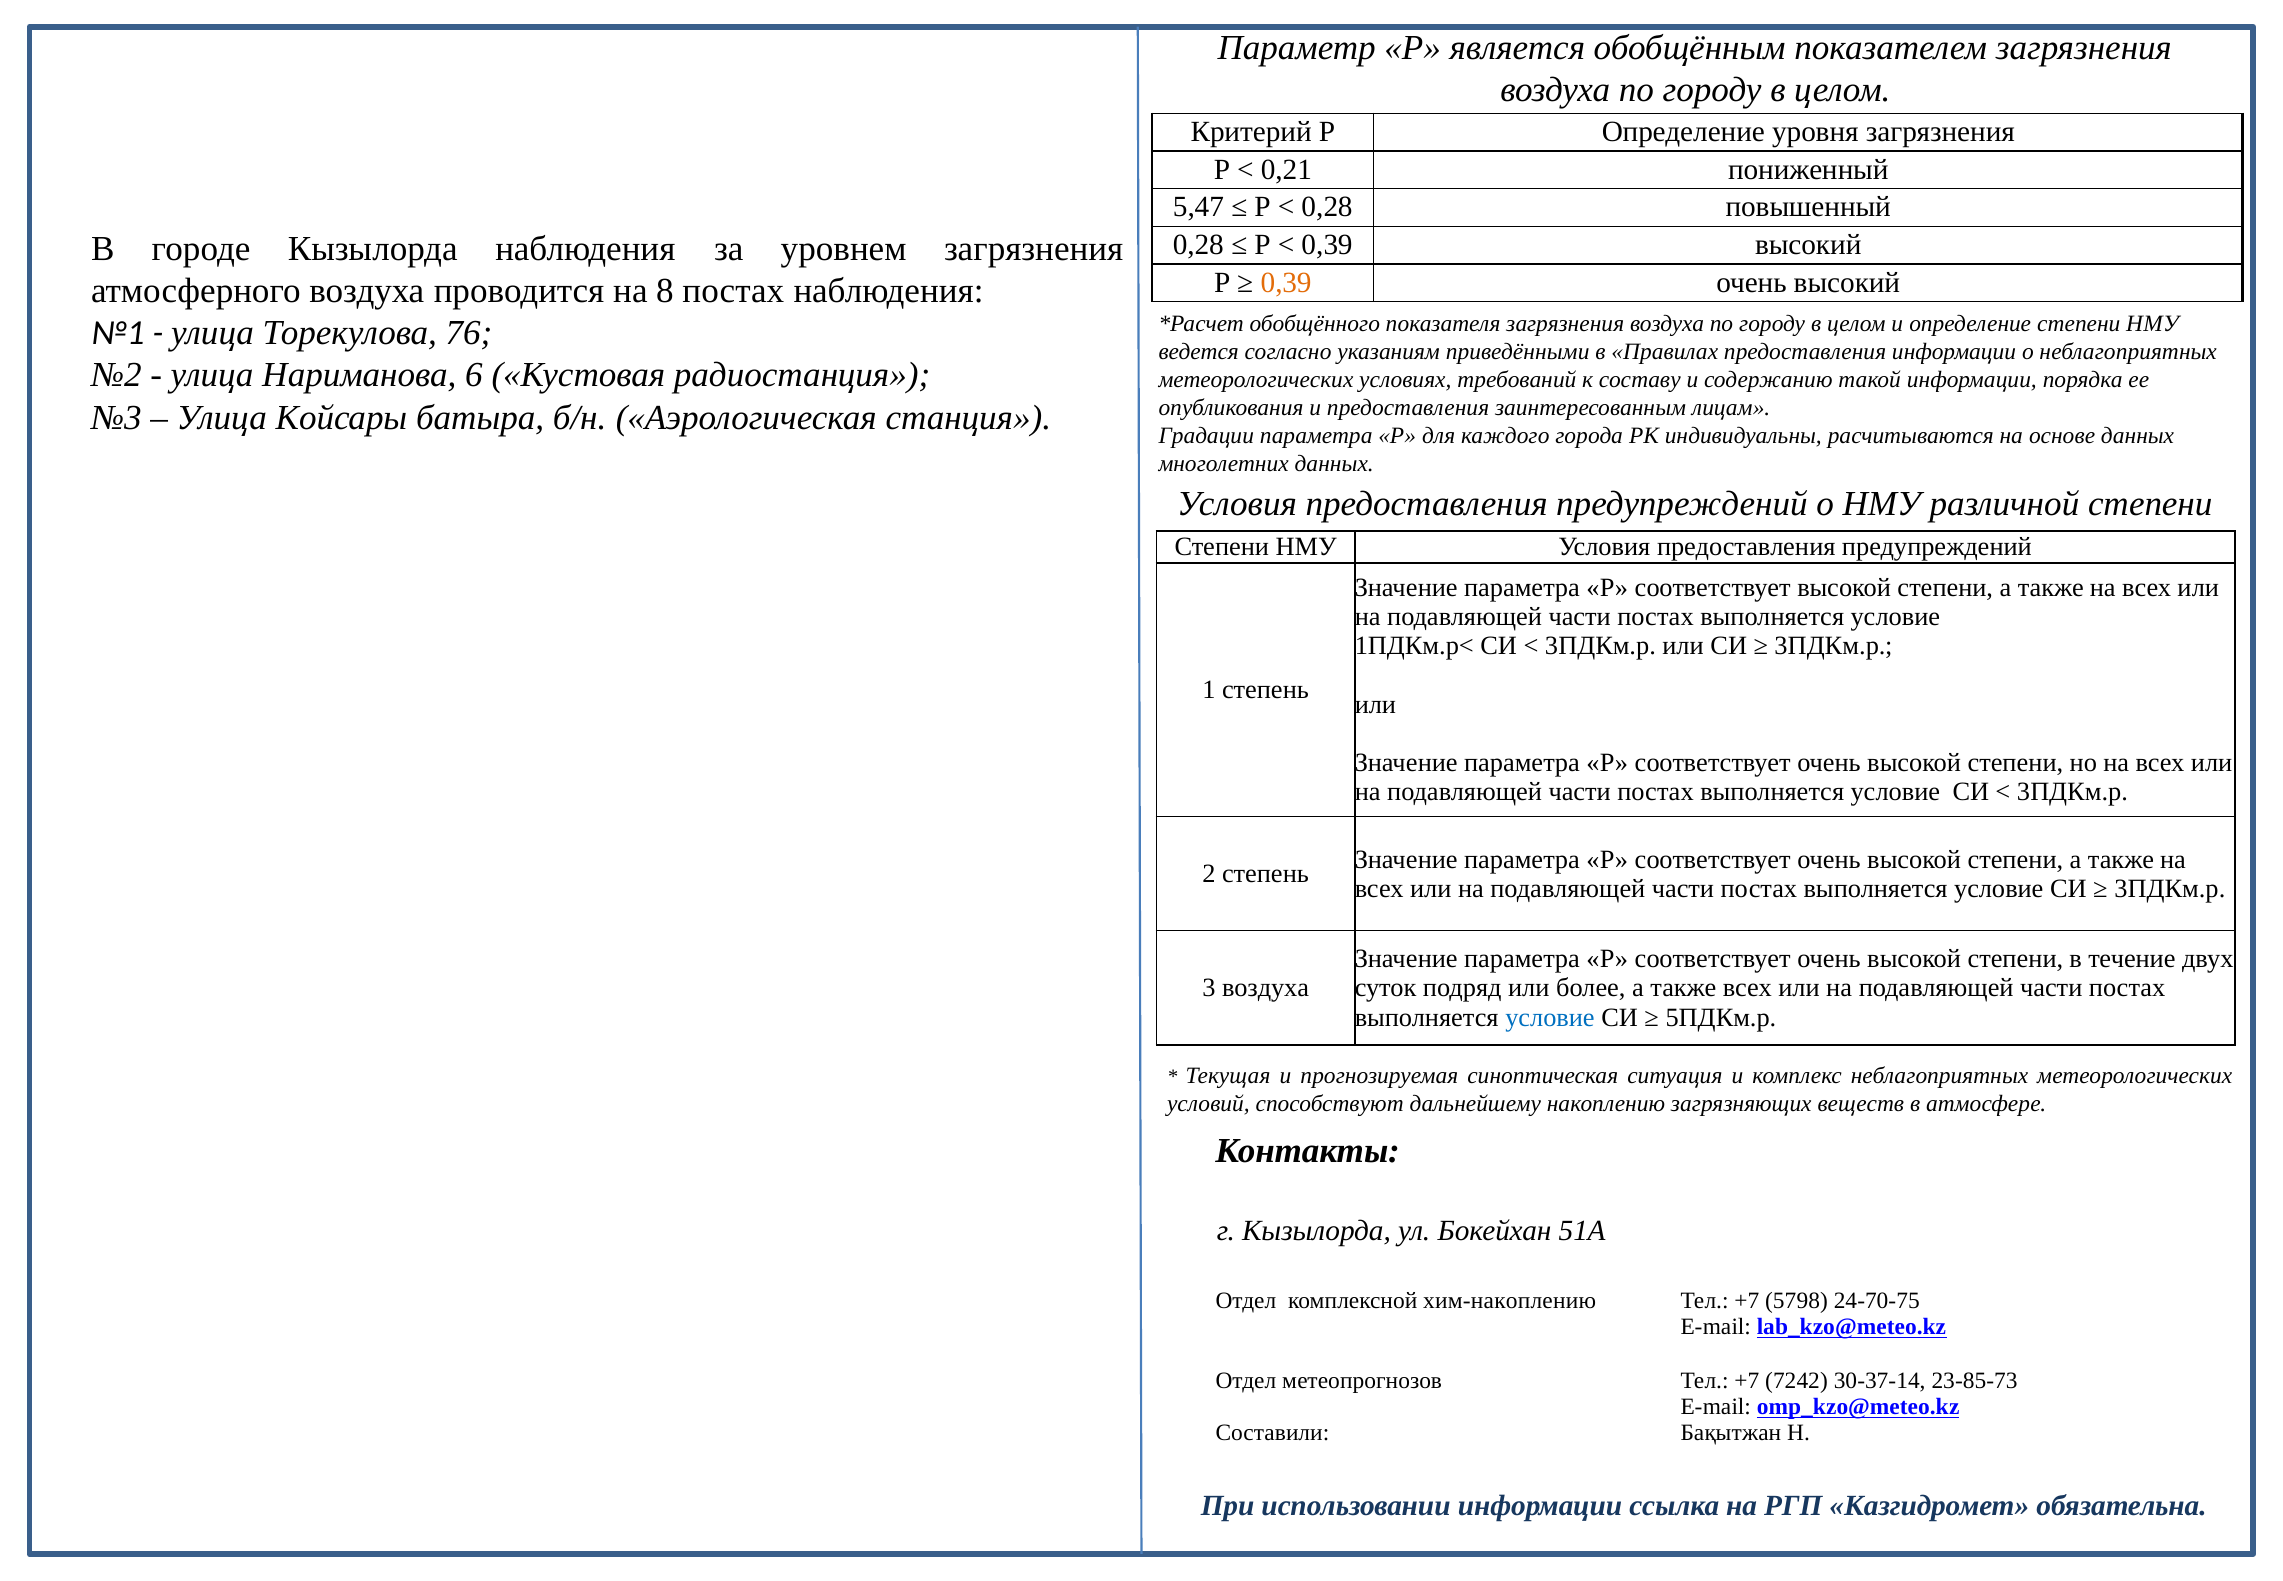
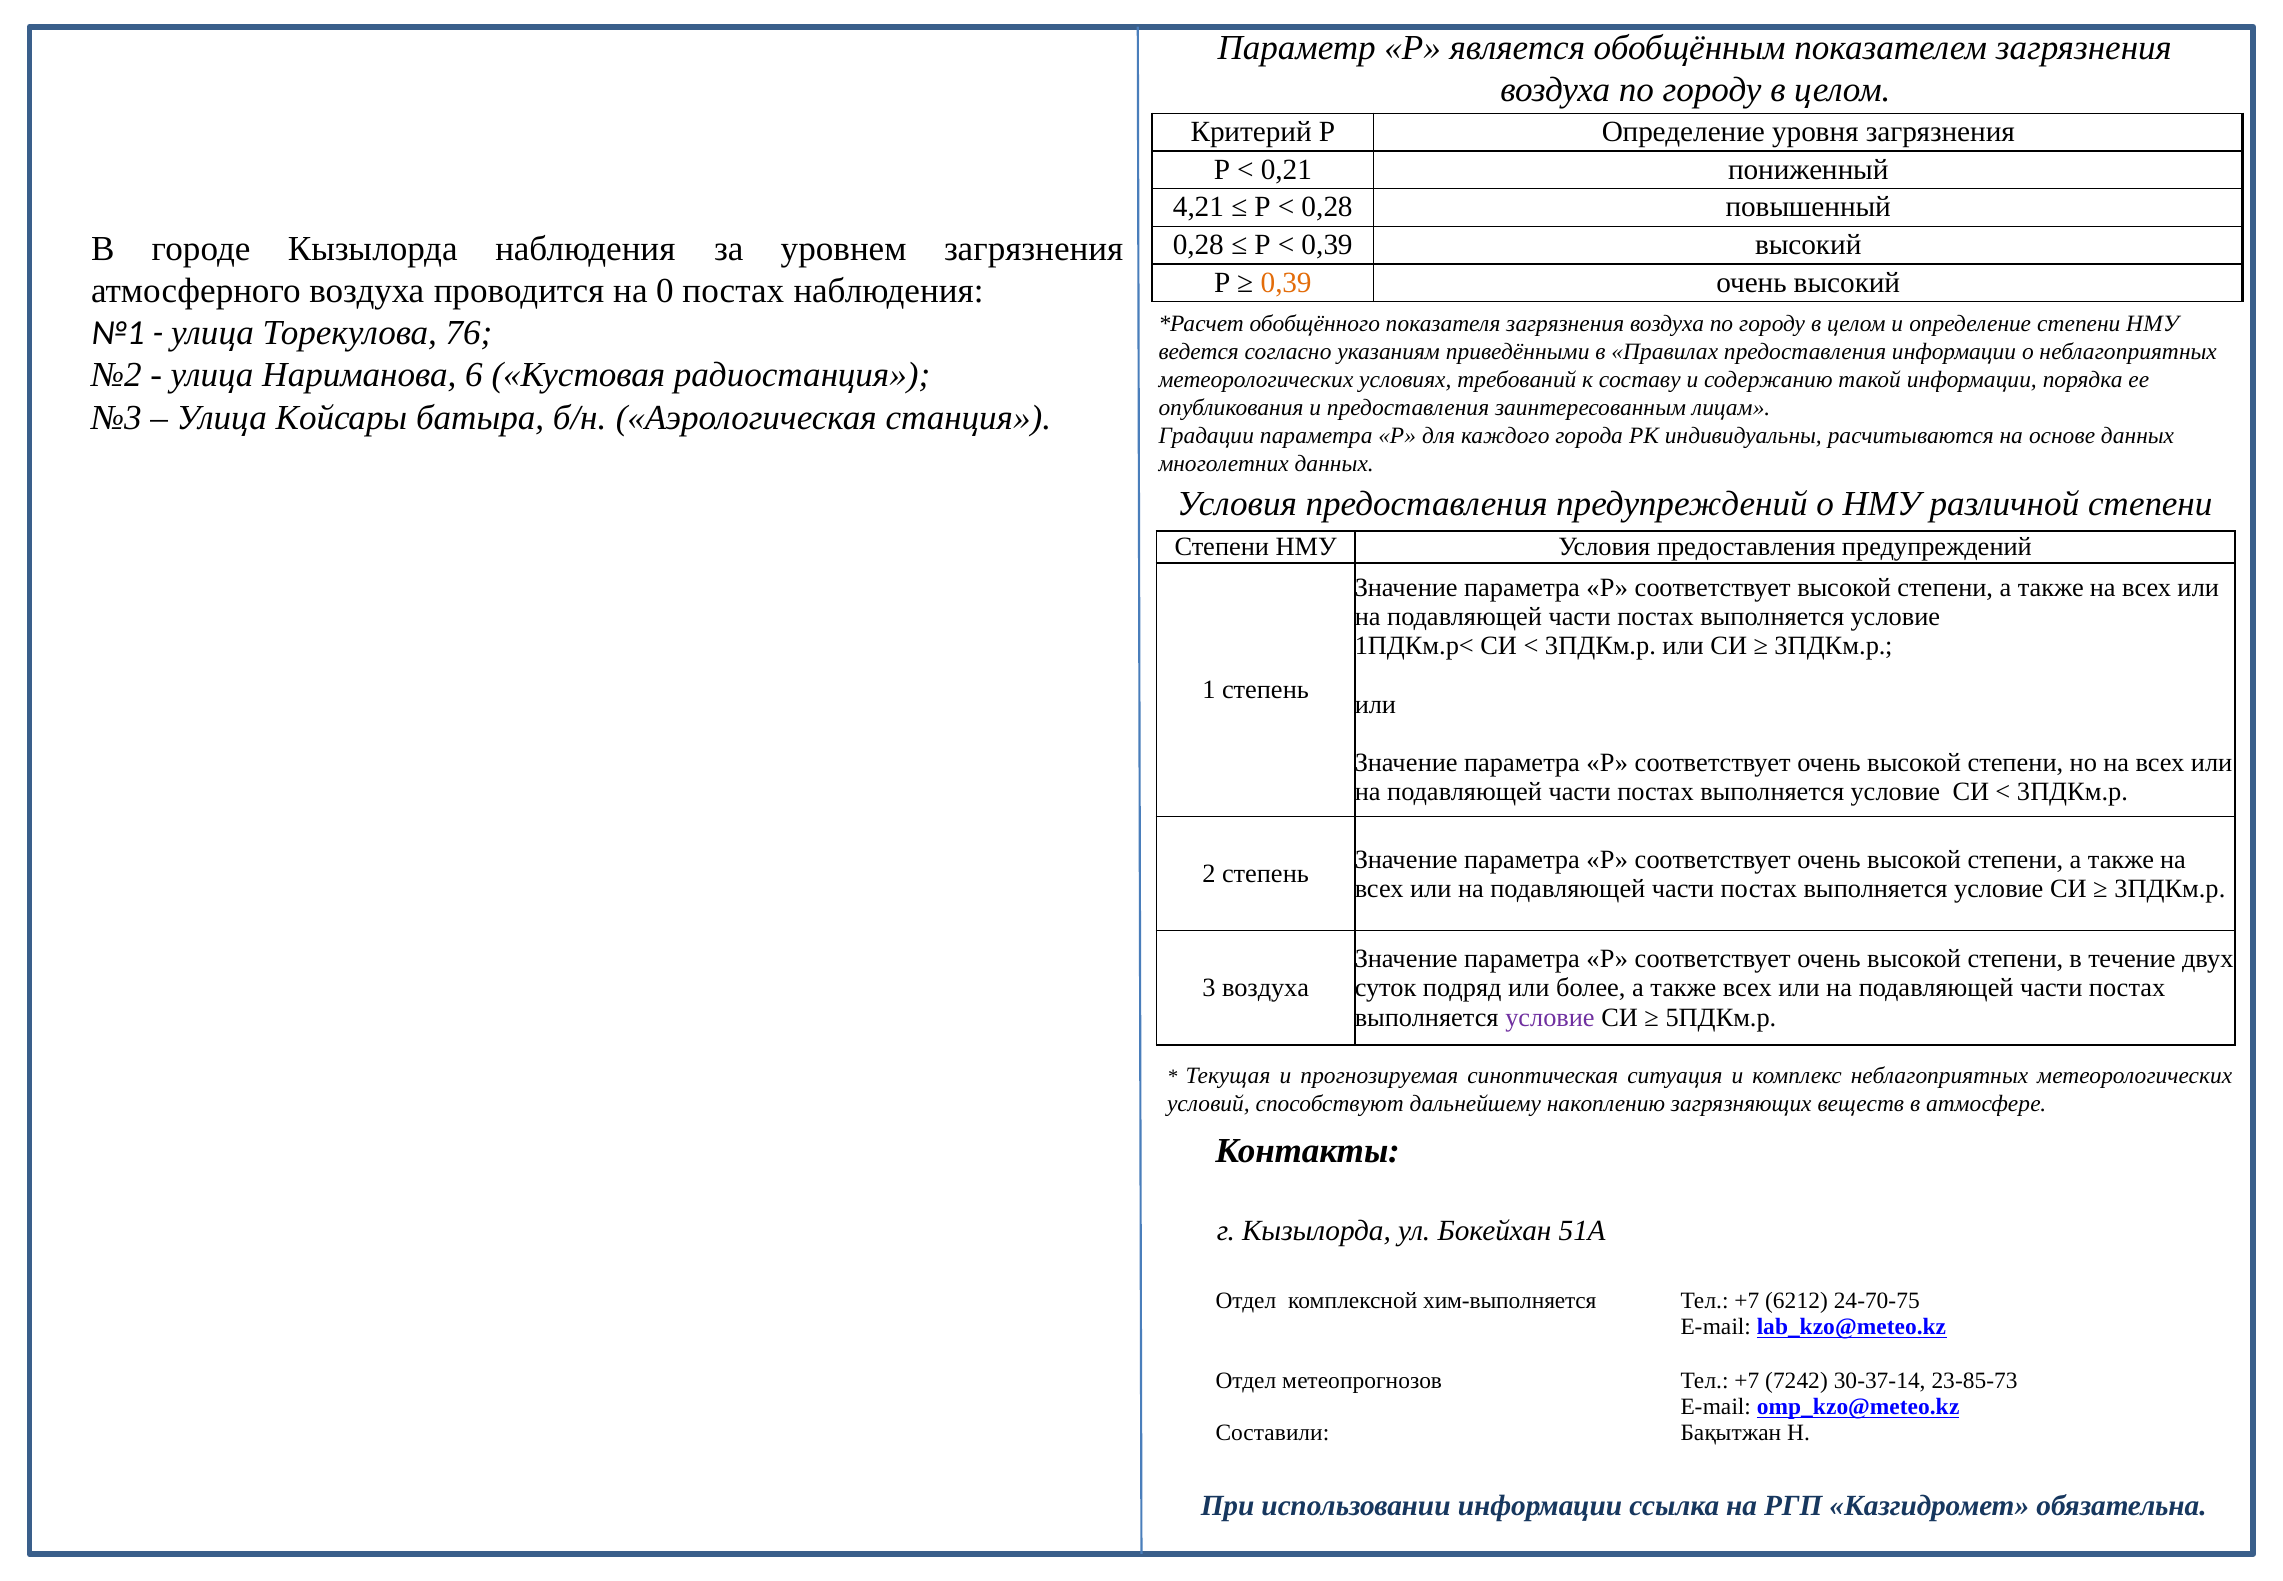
5,47: 5,47 -> 4,21
8: 8 -> 0
условие at (1550, 1017) colour: blue -> purple
хим-накоплению: хим-накоплению -> хим-выполняется
5798: 5798 -> 6212
